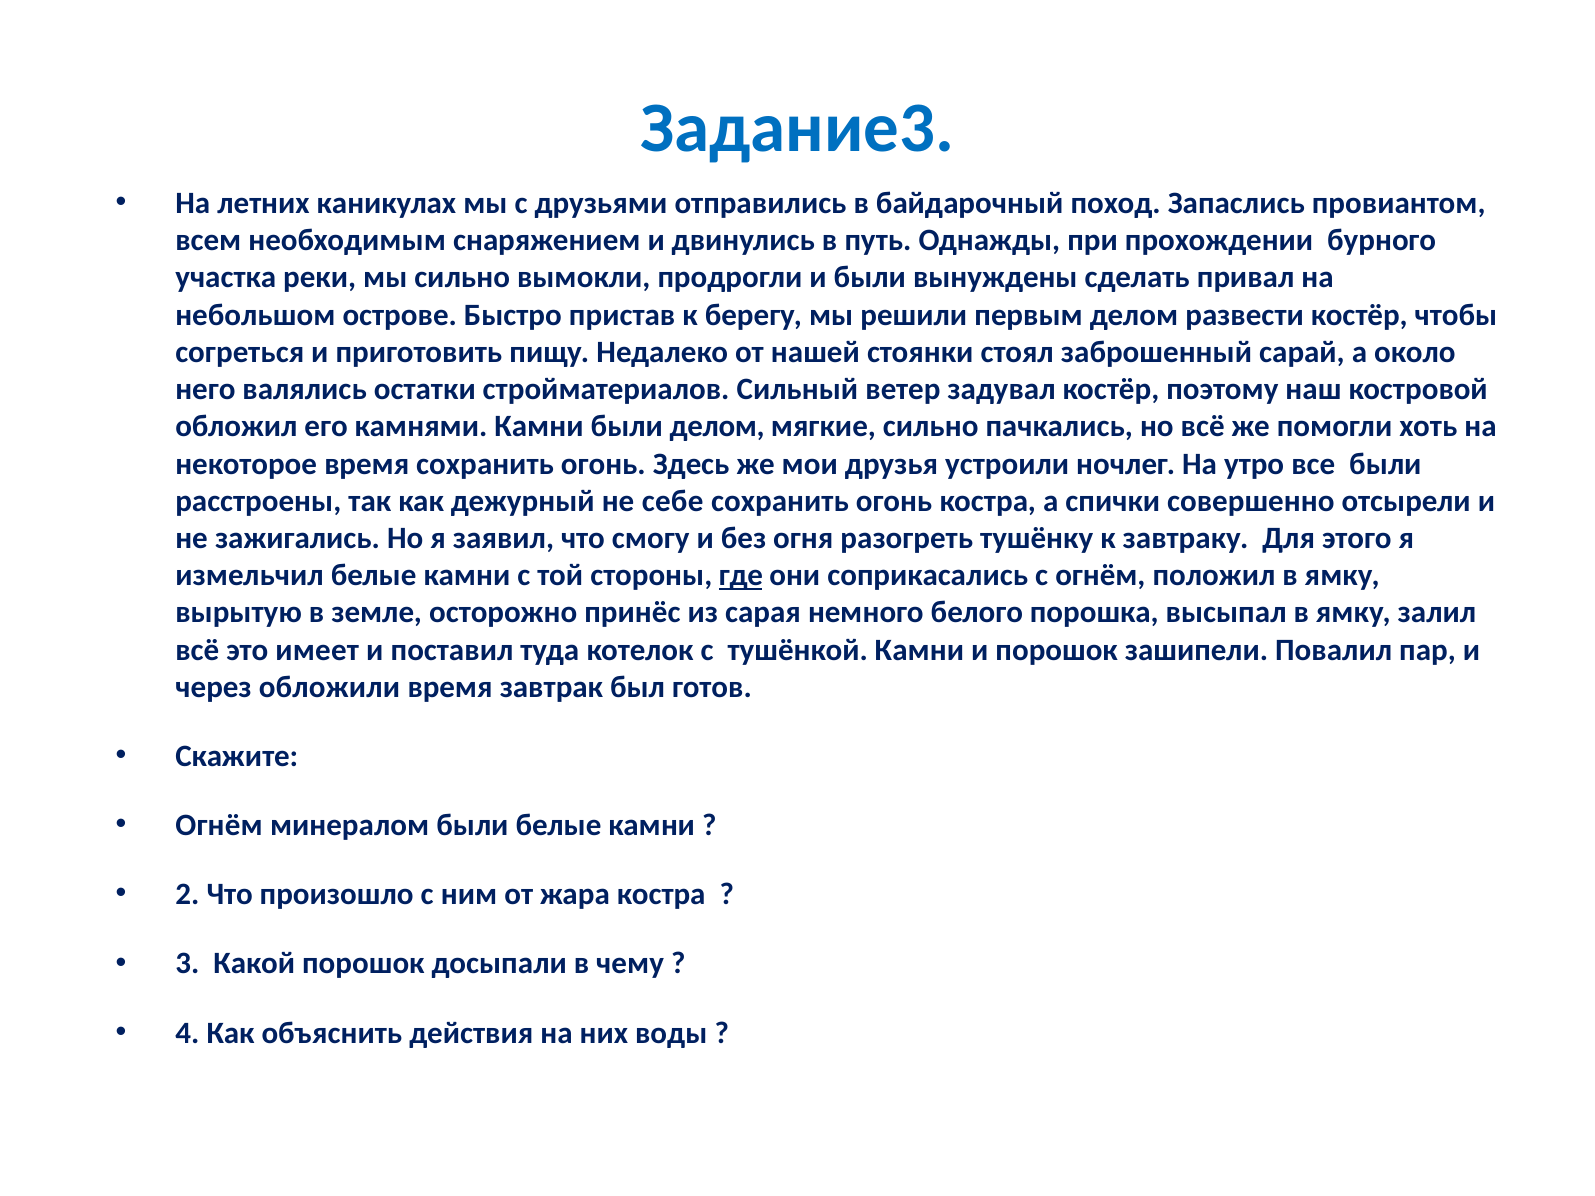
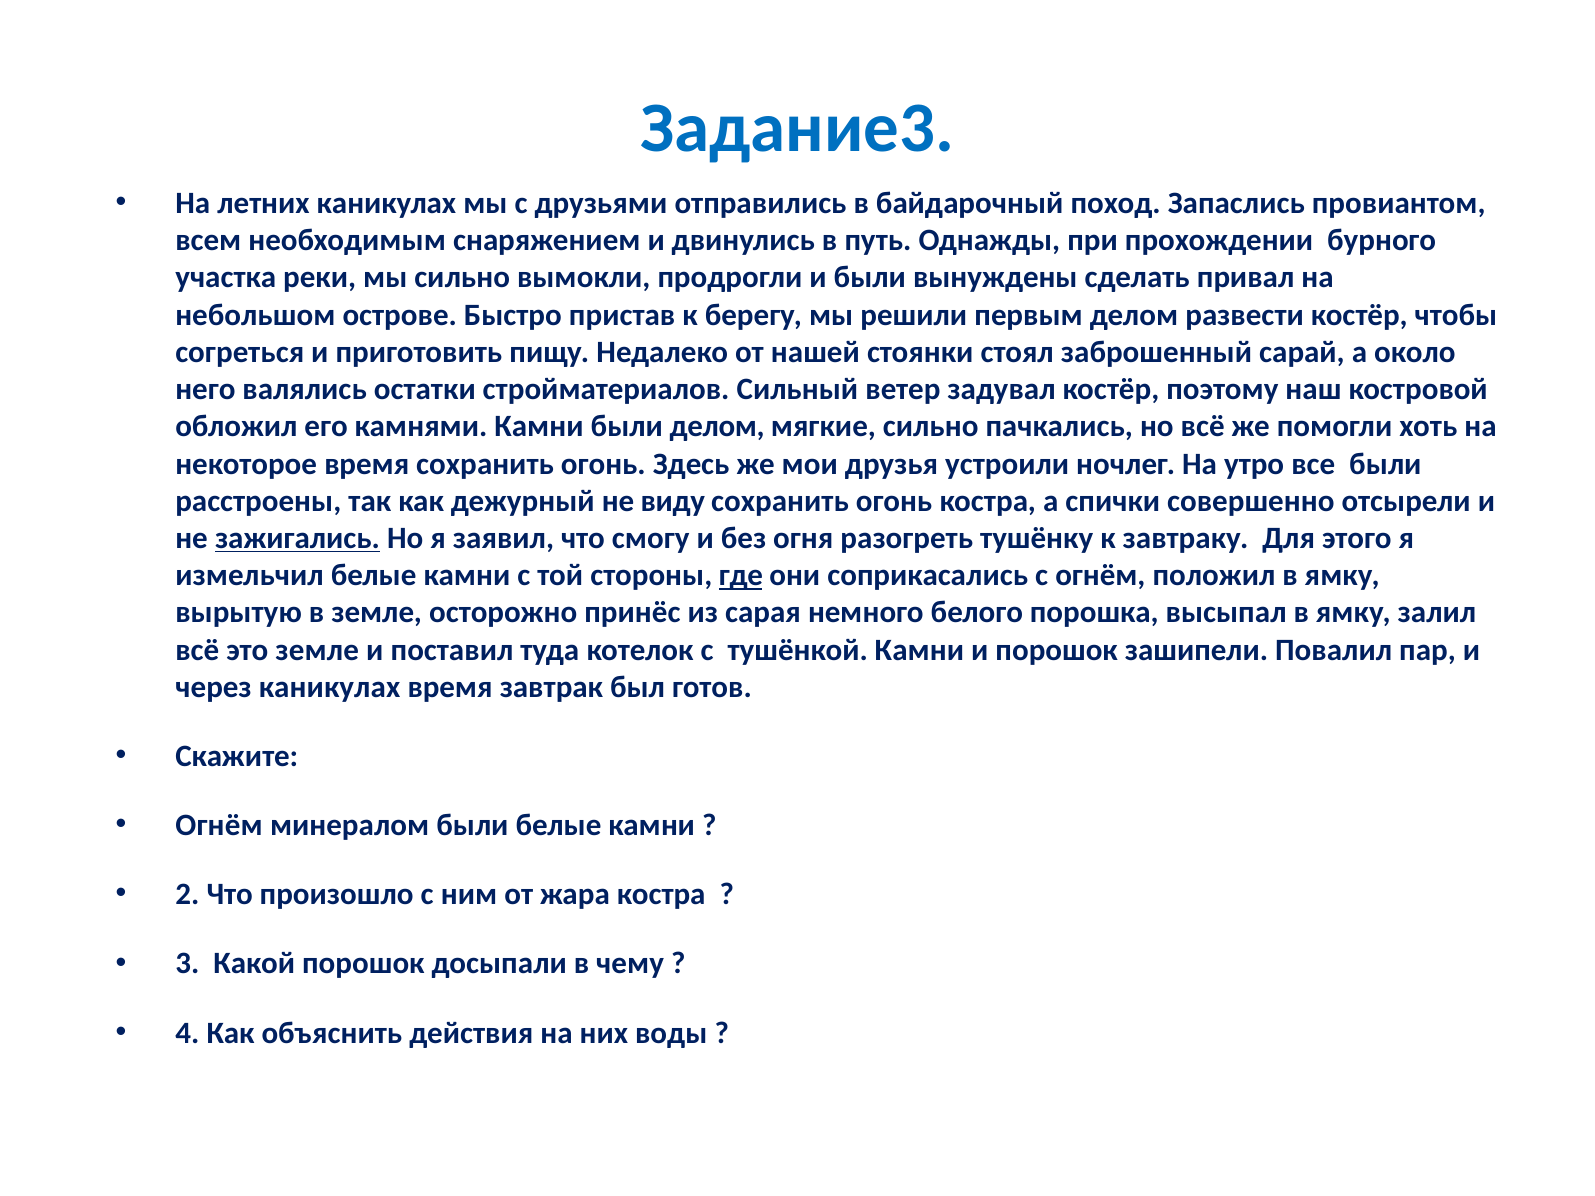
себе: себе -> виду
зажигались underline: none -> present
это имеет: имеет -> земле
через обложили: обложили -> каникулах
